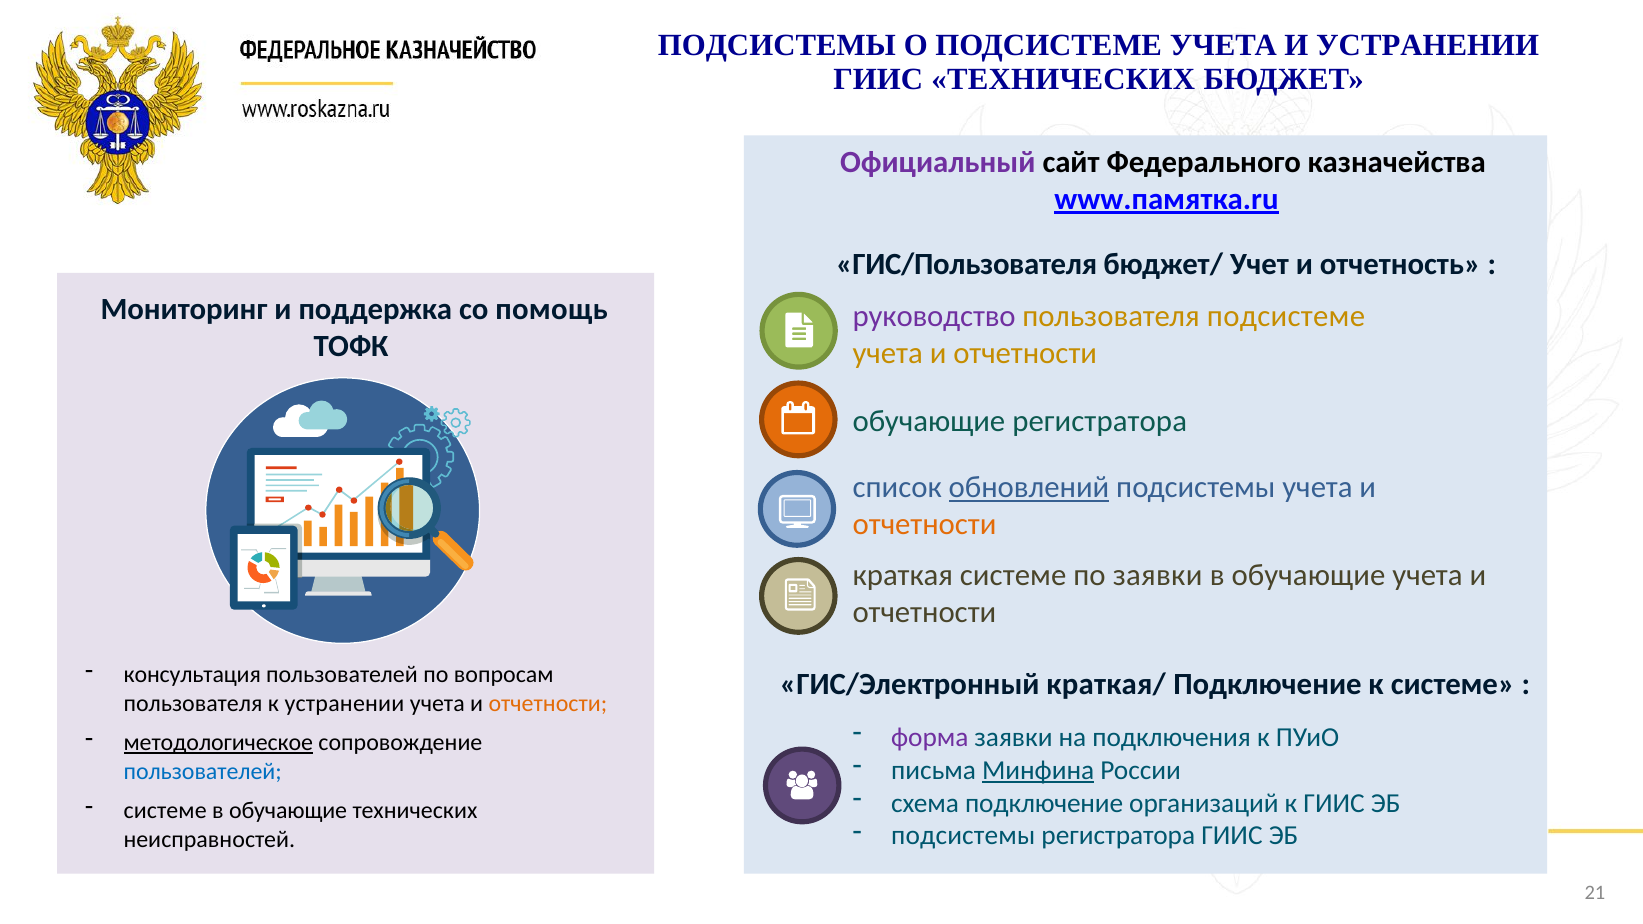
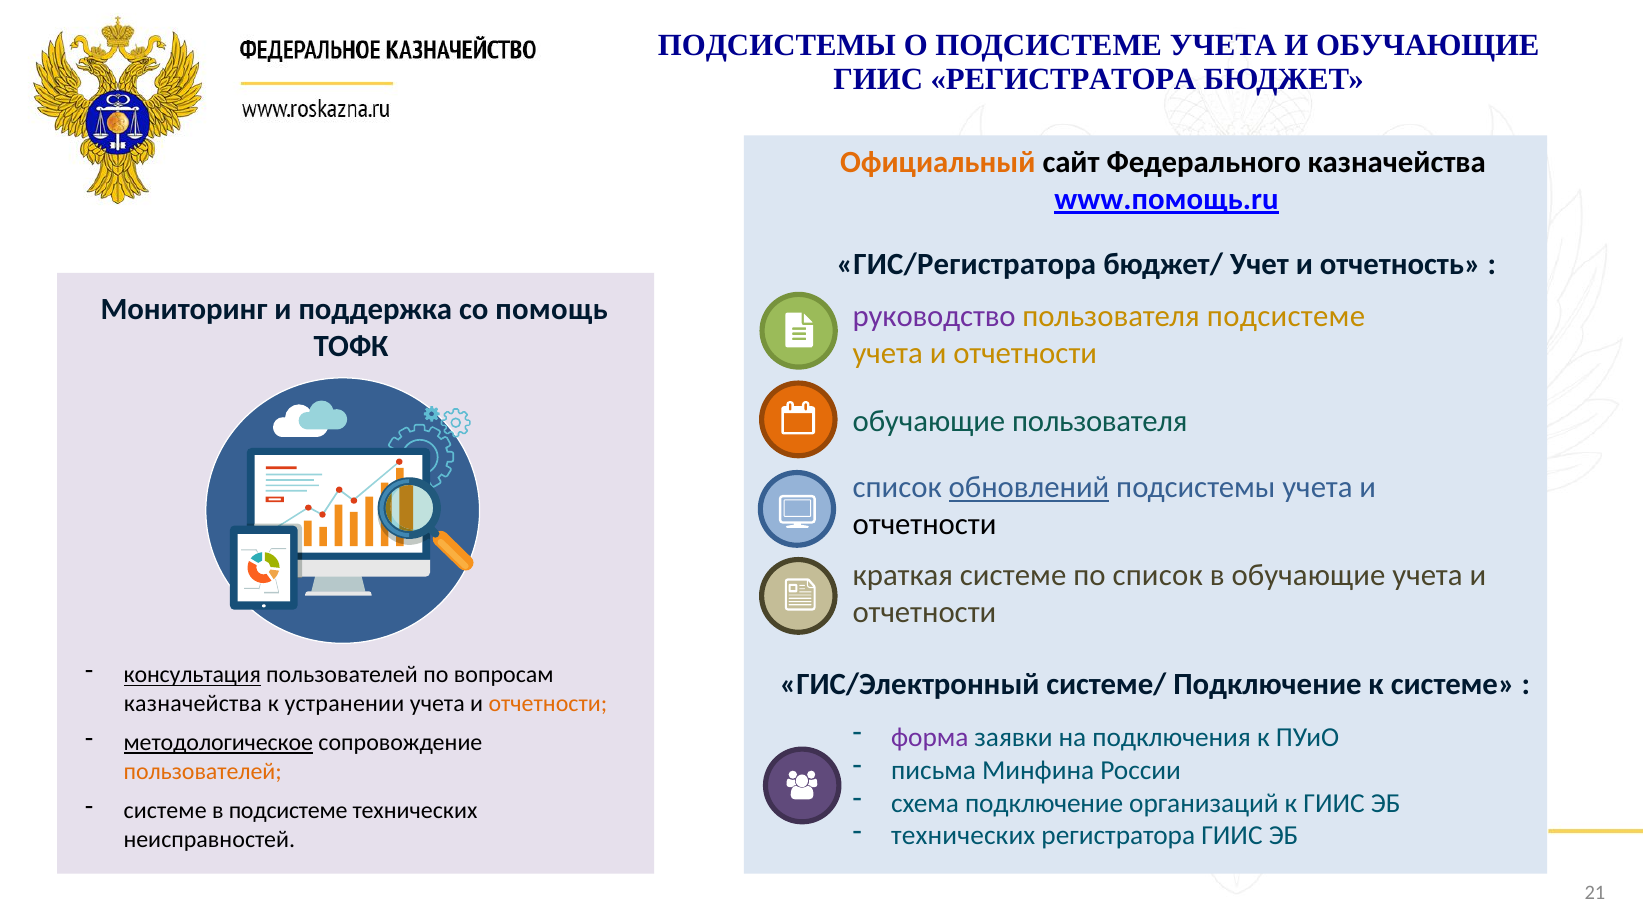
И УСТРАНЕНИИ: УСТРАНЕНИИ -> ОБУЧАЮЩИЕ
ГИИС ТЕХНИЧЕСКИХ: ТЕХНИЧЕСКИХ -> РЕГИСТРАТОРА
Официальный colour: purple -> orange
www.памятка.ru: www.памятка.ru -> www.помощь.ru
ГИС/Пользователя: ГИС/Пользователя -> ГИС/Регистратора
обучающие регистратора: регистратора -> пользователя
отчетности at (925, 524) colour: orange -> black
по заявки: заявки -> список
консультация underline: none -> present
краткая/: краткая/ -> системе/
пользователя at (193, 704): пользователя -> казначейства
Минфина underline: present -> none
пользователей at (203, 772) colour: blue -> orange
обучающие at (288, 811): обучающие -> подсистеме
подсистемы at (963, 836): подсистемы -> технических
